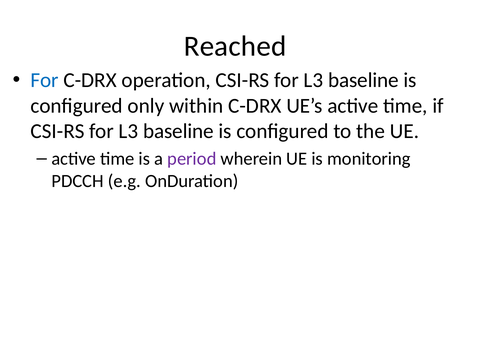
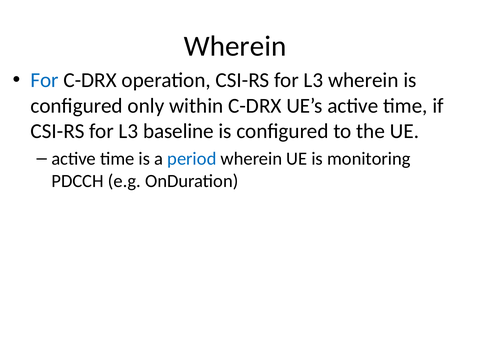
Reached at (235, 46): Reached -> Wherein
baseline at (363, 80): baseline -> wherein
period colour: purple -> blue
